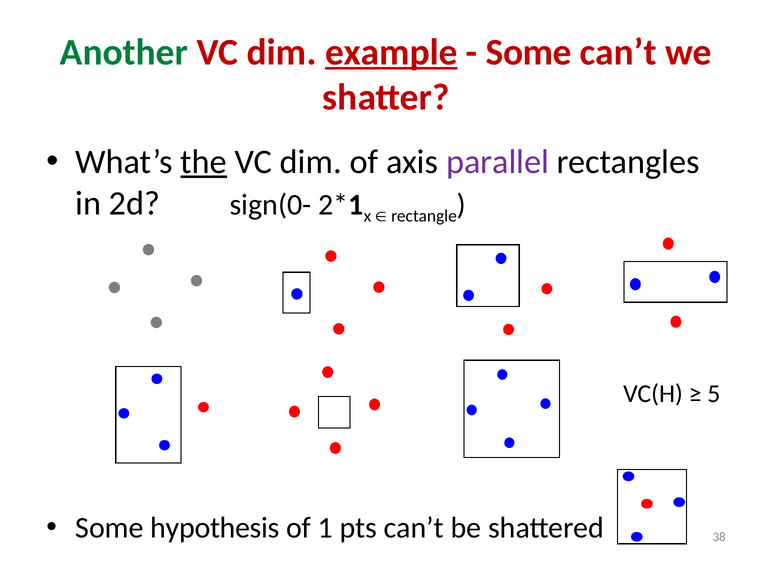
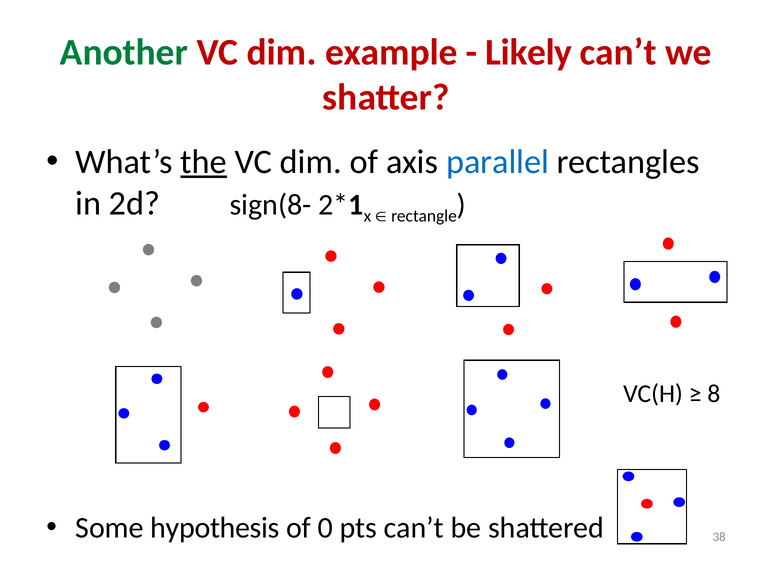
example underline: present -> none
Some at (529, 52): Some -> Likely
parallel colour: purple -> blue
sign(0-: sign(0- -> sign(8-
5: 5 -> 8
1: 1 -> 0
